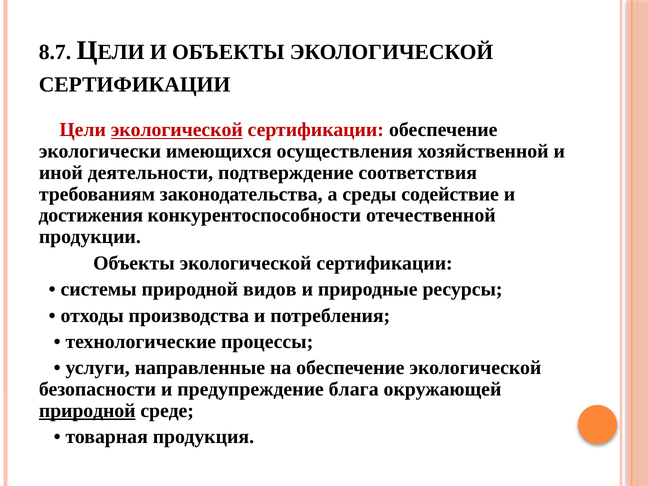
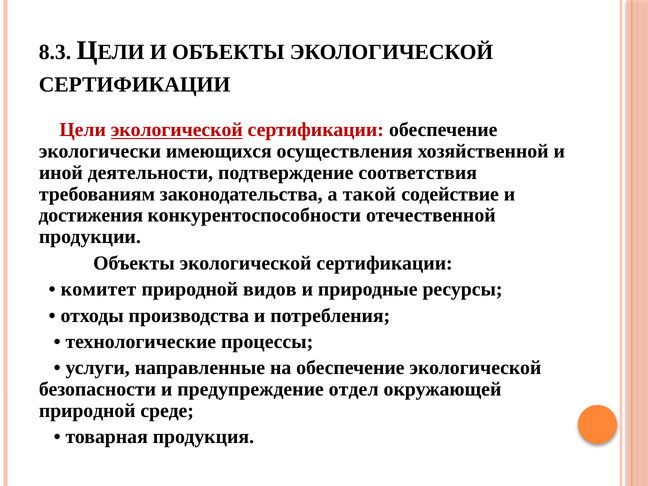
8.7: 8.7 -> 8.3
среды: среды -> такой
системы: системы -> комитет
блага: блага -> отдел
природной at (87, 411) underline: present -> none
